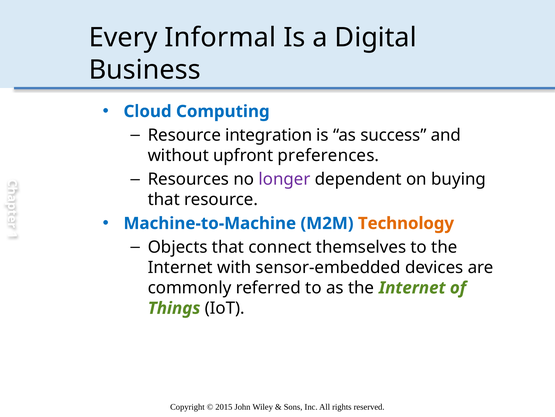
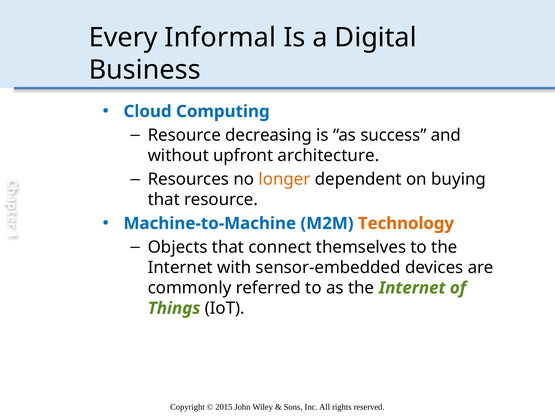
integration: integration -> decreasing
preferences: preferences -> architecture
longer colour: purple -> orange
